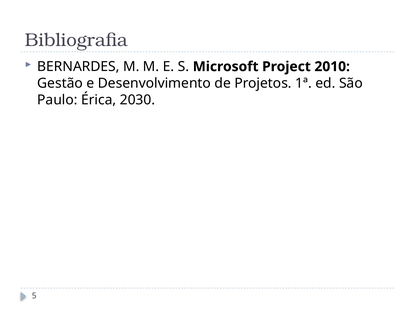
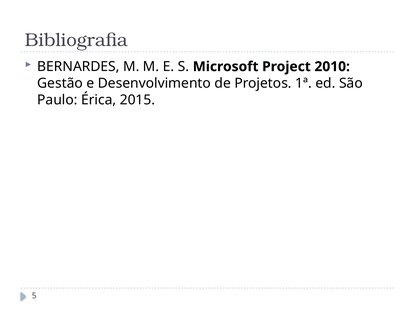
2030: 2030 -> 2015
